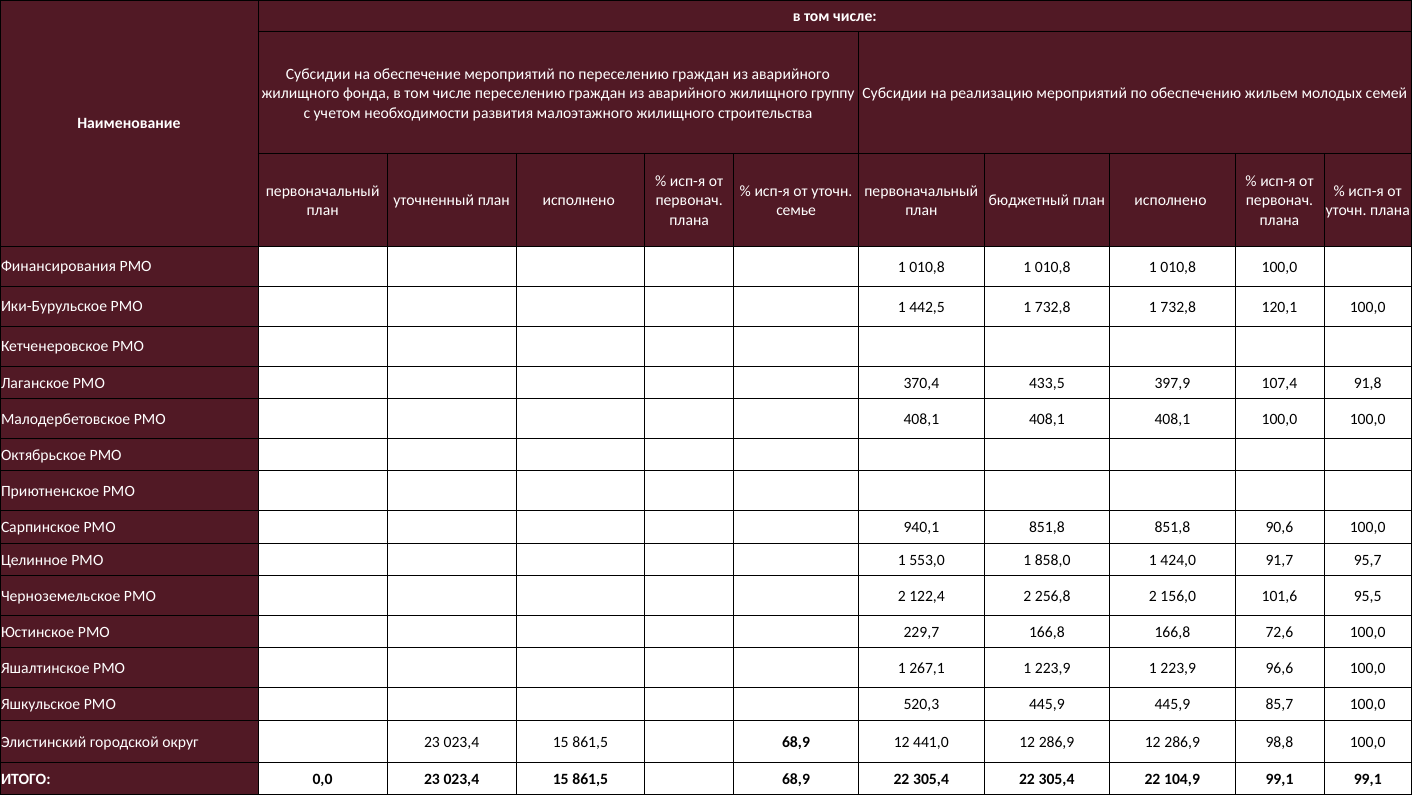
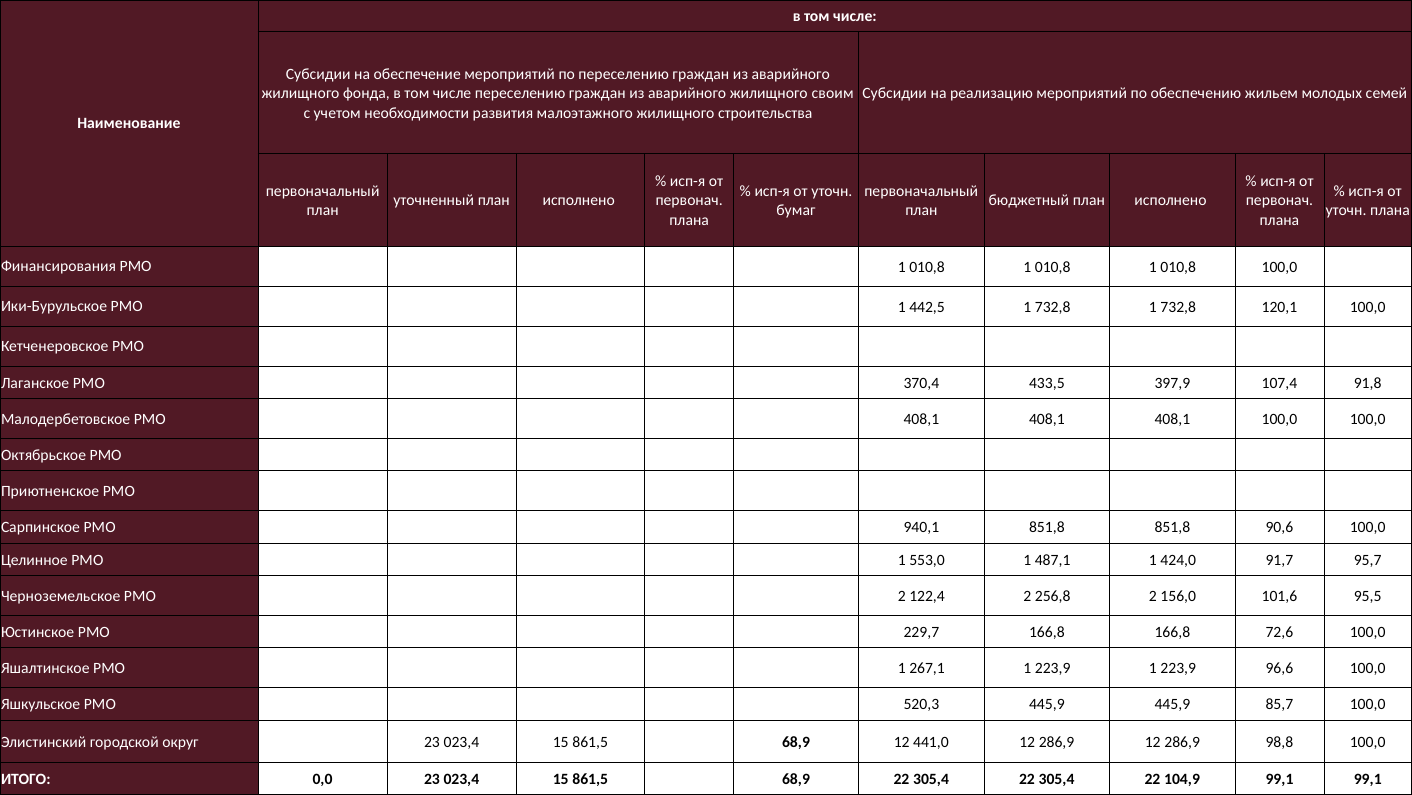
группу: группу -> своим
семье: семье -> бумаг
858,0: 858,0 -> 487,1
